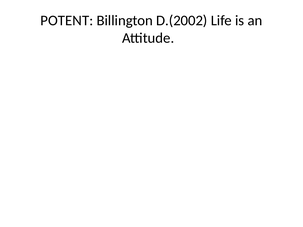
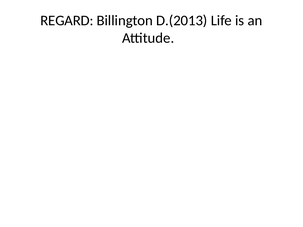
POTENT: POTENT -> REGARD
D.(2002: D.(2002 -> D.(2013
